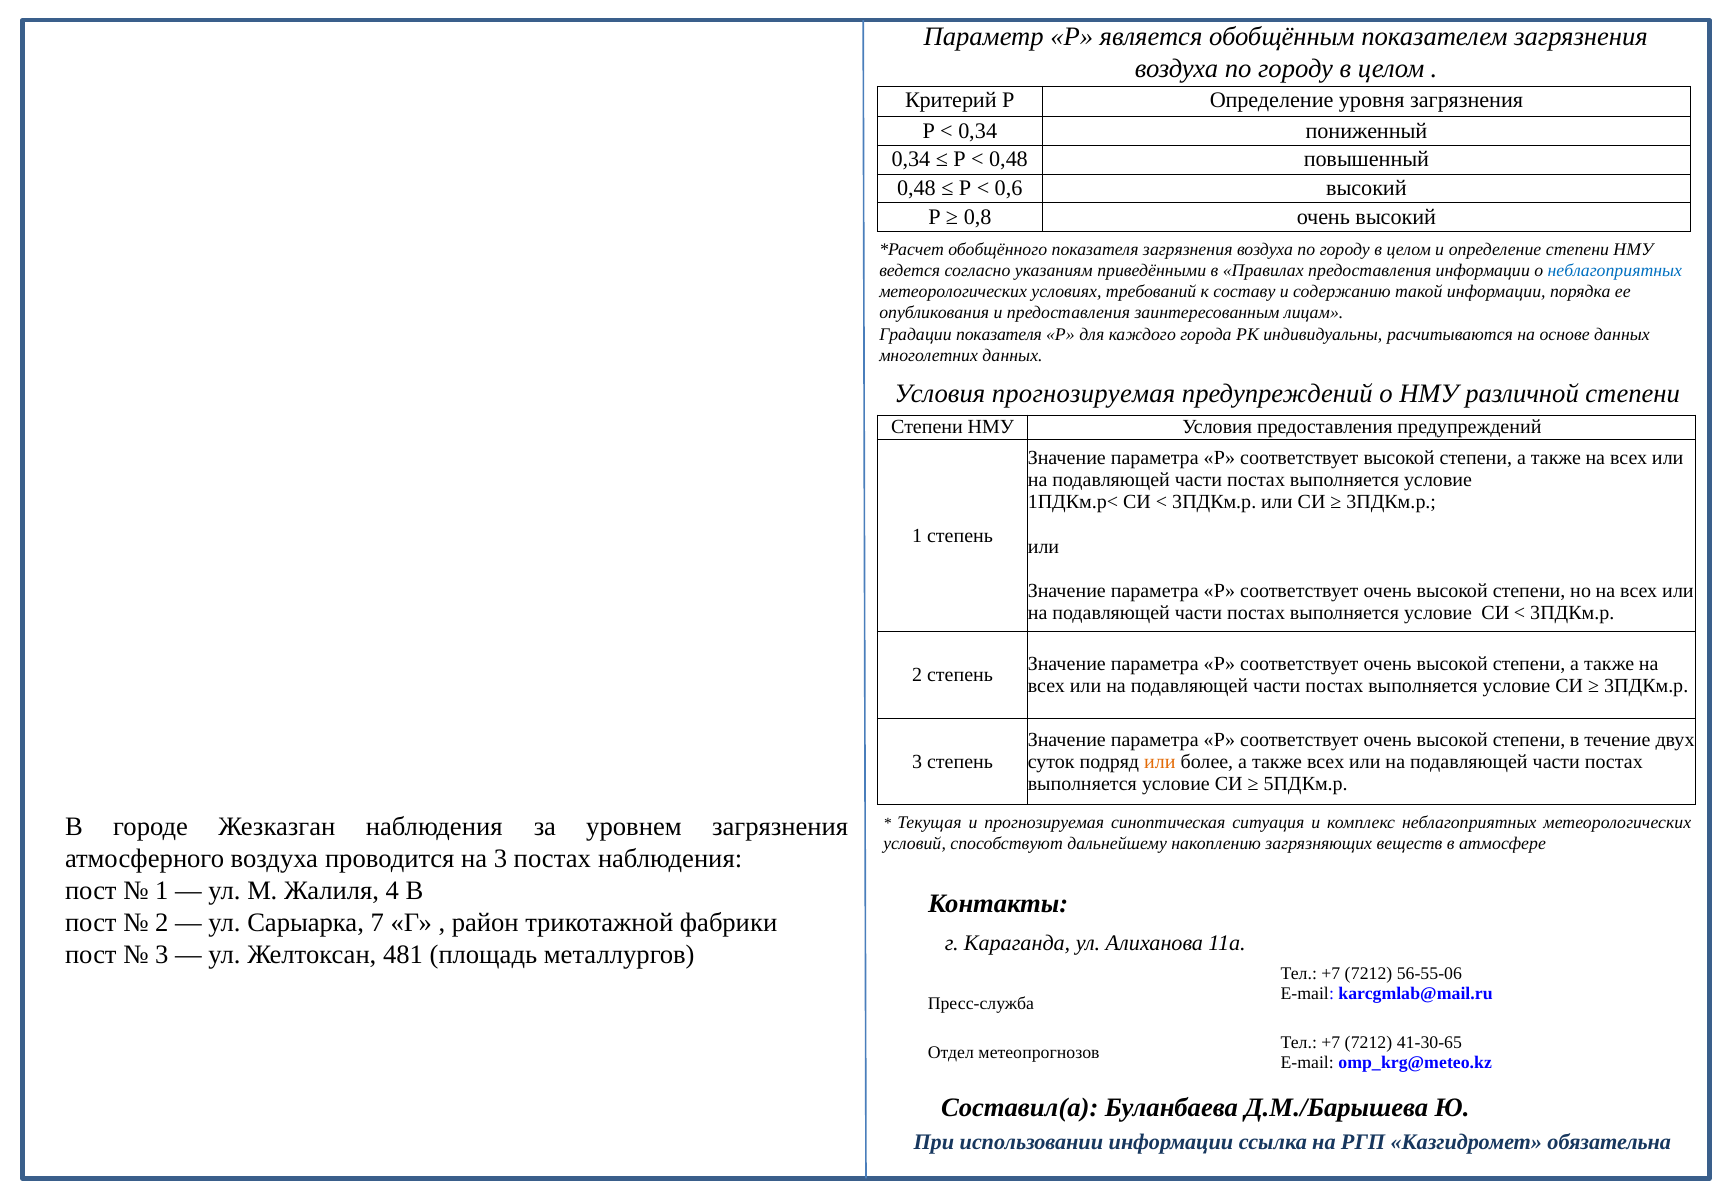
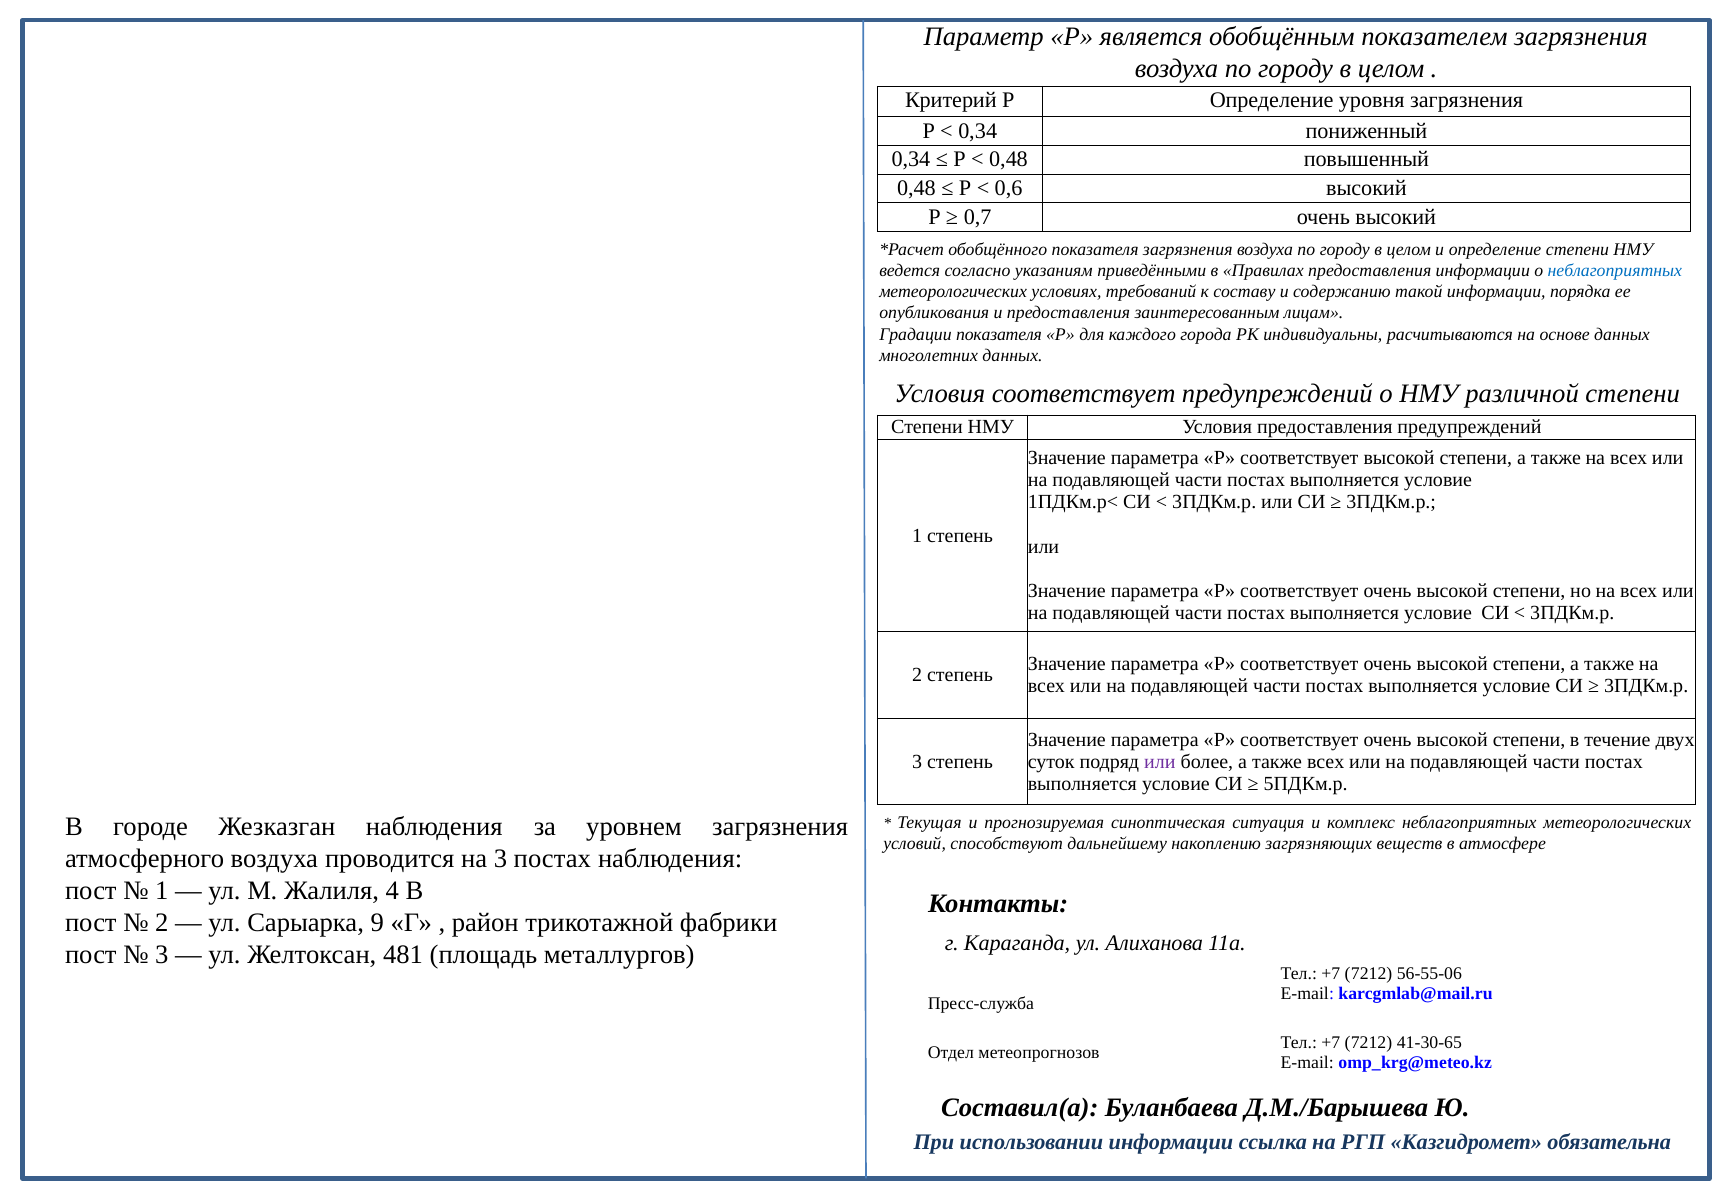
0,8: 0,8 -> 0,7
Условия прогнозируемая: прогнозируемая -> соответствует
или at (1160, 762) colour: orange -> purple
7: 7 -> 9
